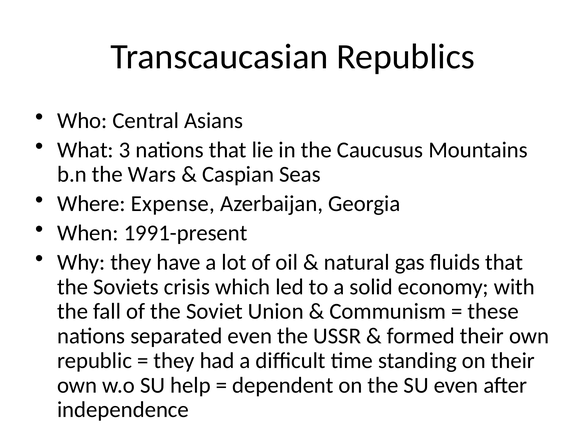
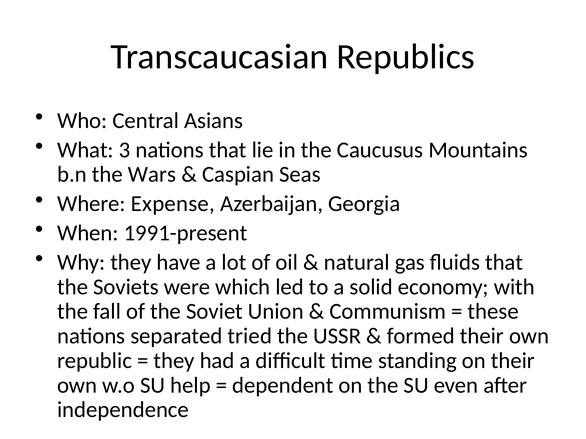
crisis: crisis -> were
separated even: even -> tried
